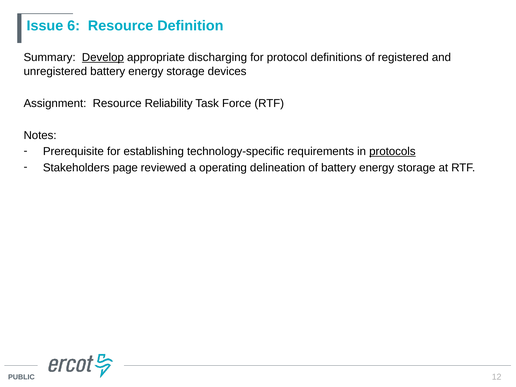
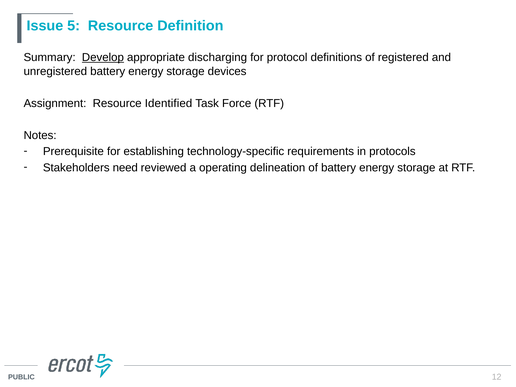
6: 6 -> 5
Reliability: Reliability -> Identified
protocols underline: present -> none
page: page -> need
